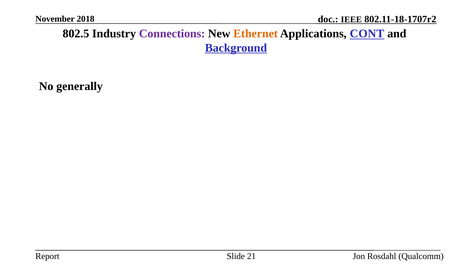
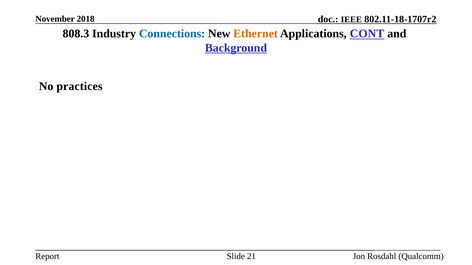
802.5: 802.5 -> 808.3
Connections colour: purple -> blue
generally: generally -> practices
